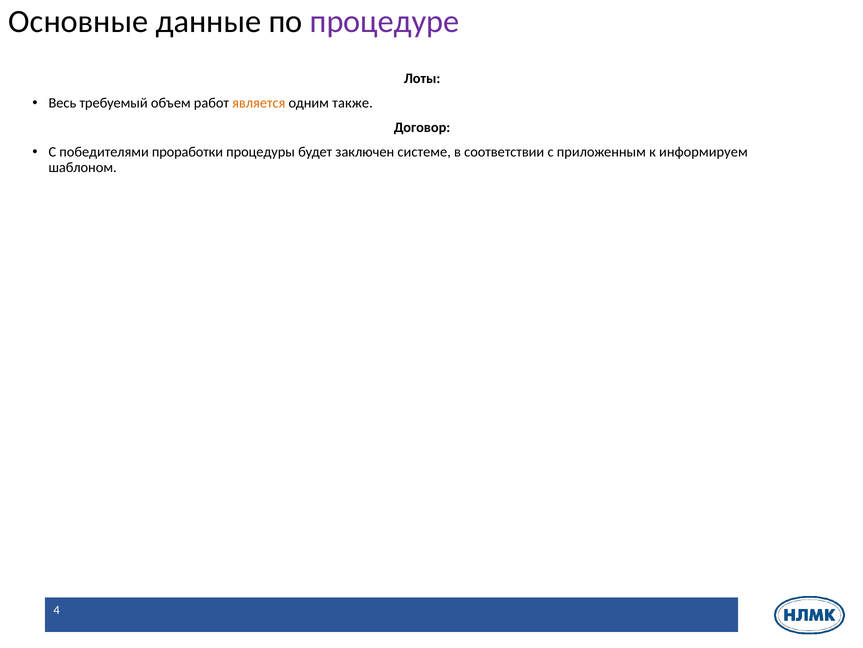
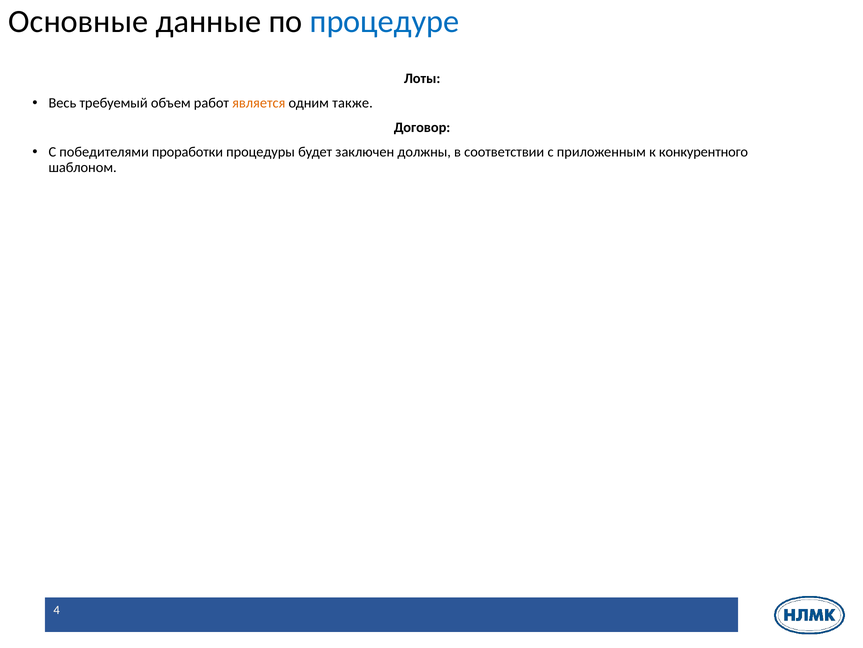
процедуре colour: purple -> blue
системе: системе -> должны
информируем: информируем -> конкурентного
